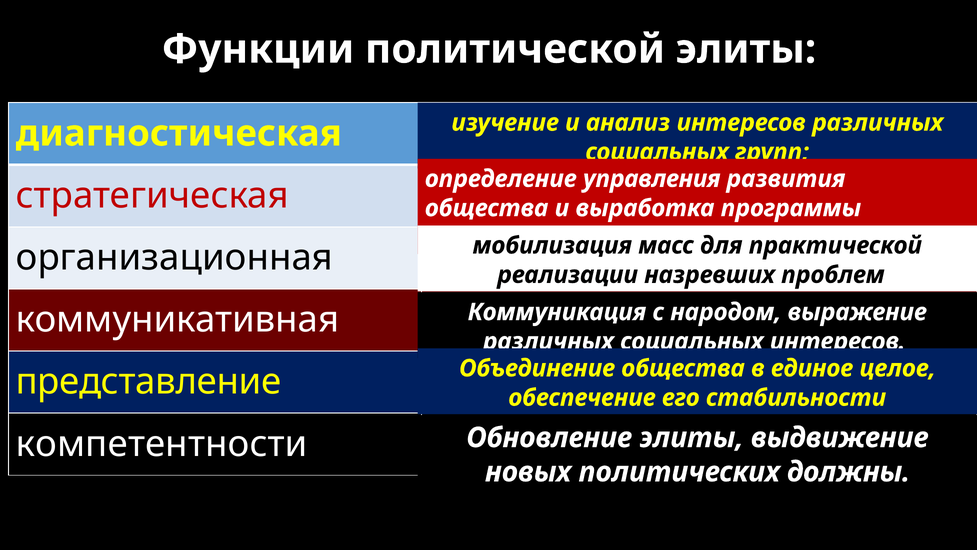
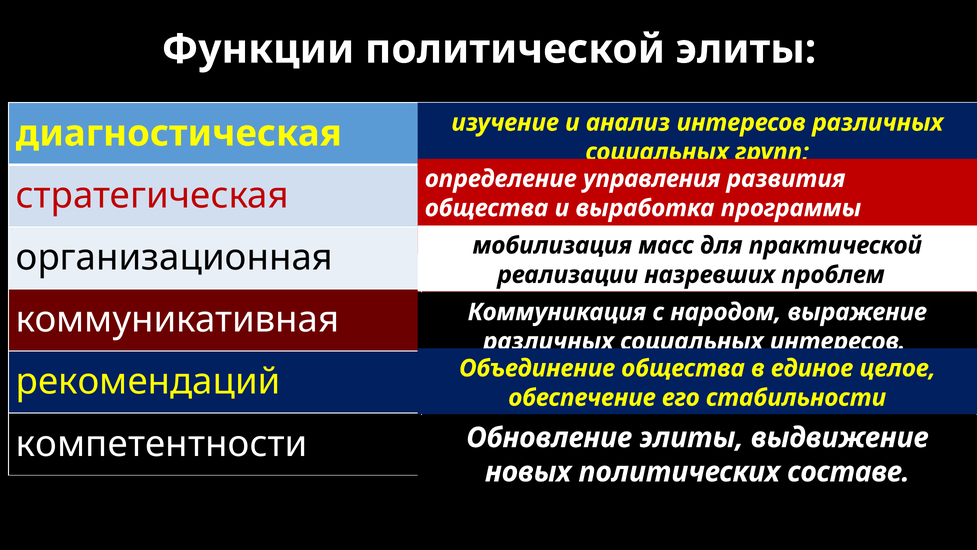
представление: представление -> рекомендаций
должны: должны -> составе
